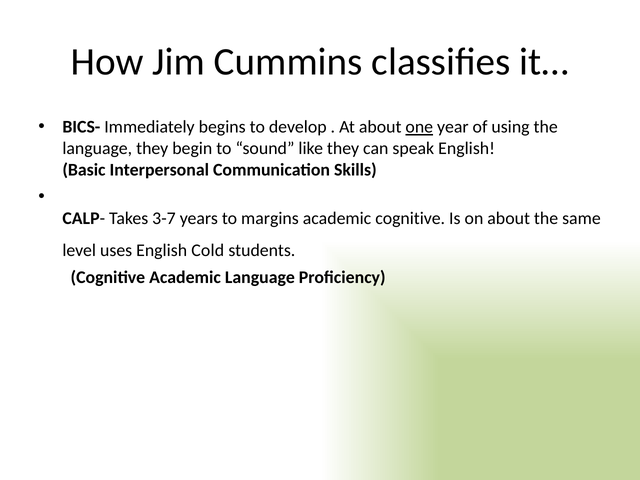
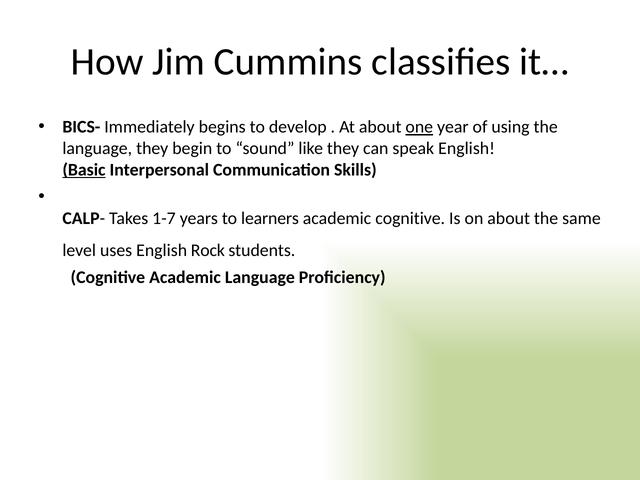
Basic underline: none -> present
3-7: 3-7 -> 1-7
margins: margins -> learners
Cold: Cold -> Rock
